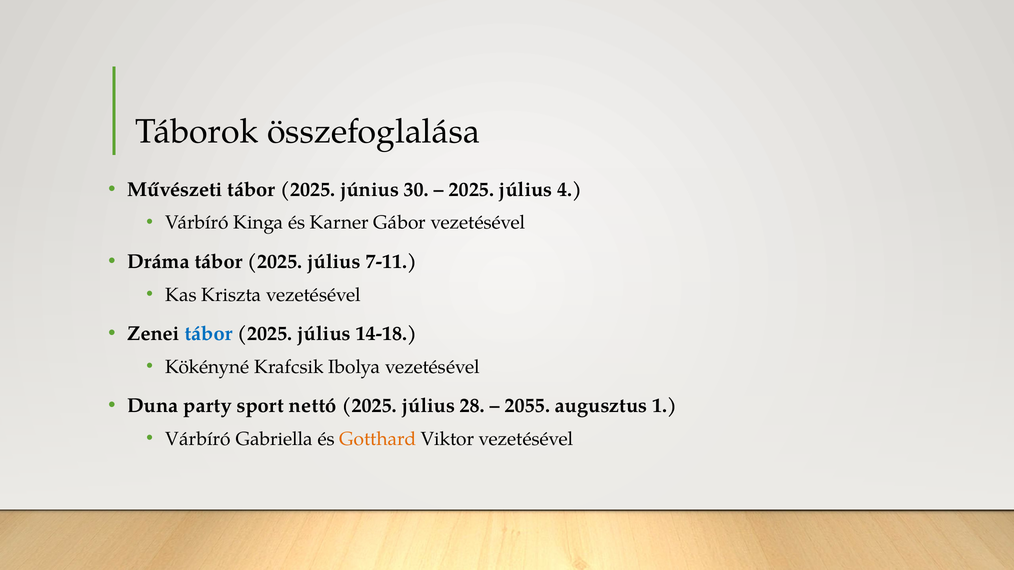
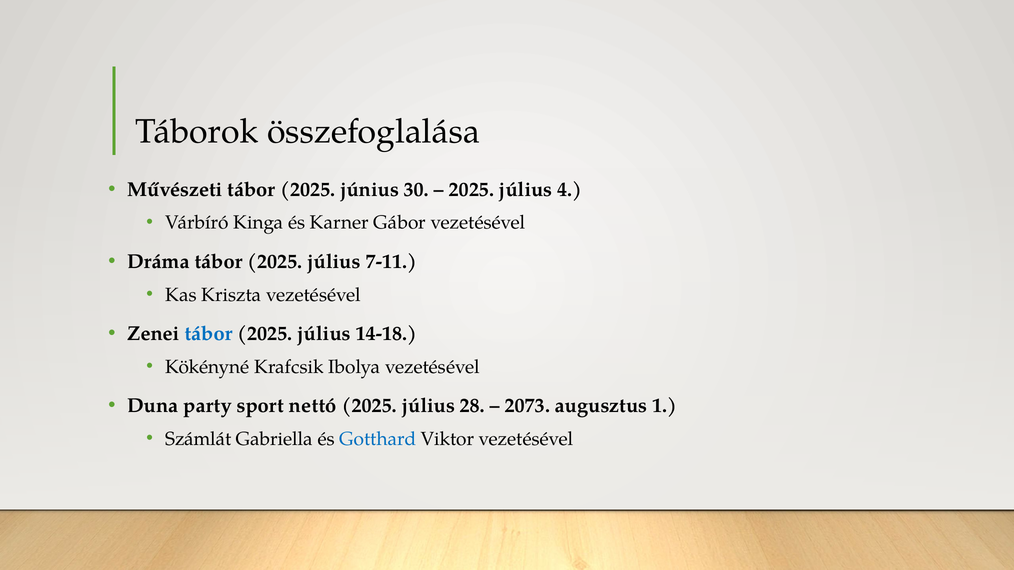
2055: 2055 -> 2073
Várbíró at (198, 439): Várbíró -> Számlát
Gotthard colour: orange -> blue
